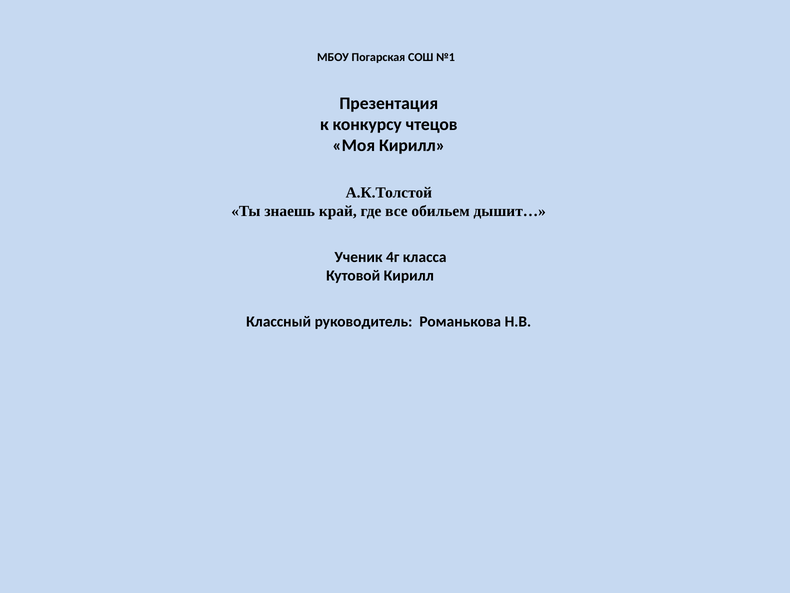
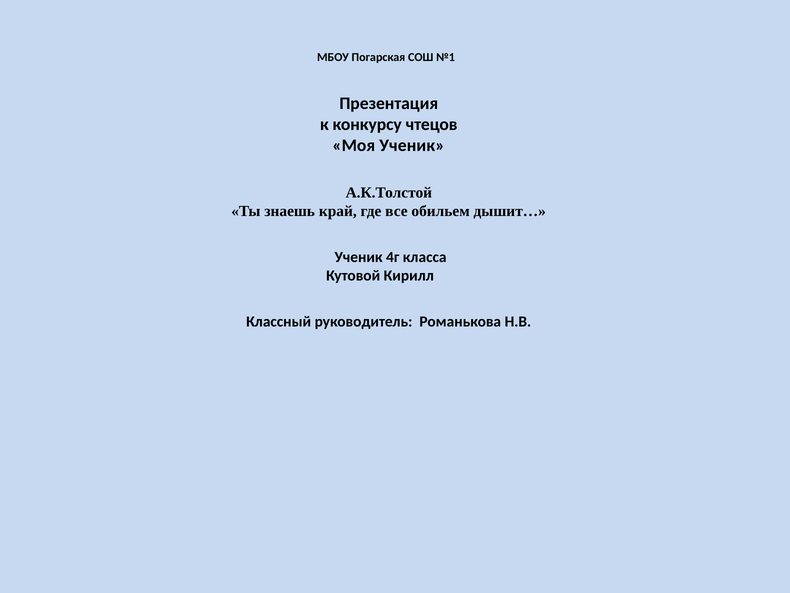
Моя Кирилл: Кирилл -> Ученик
